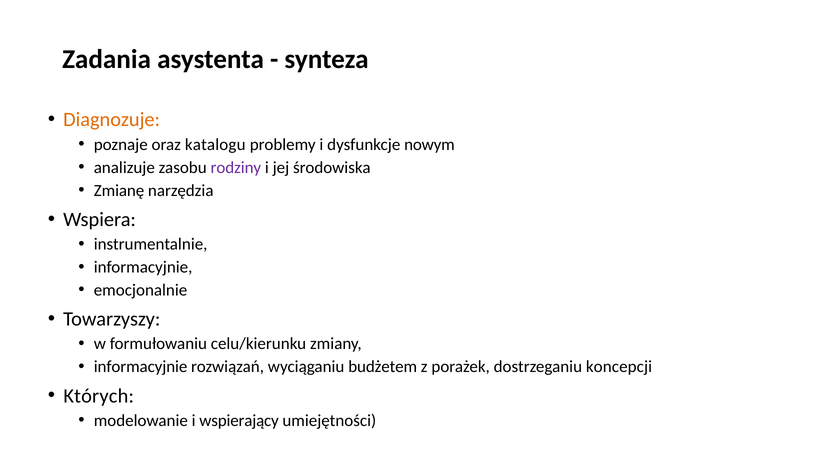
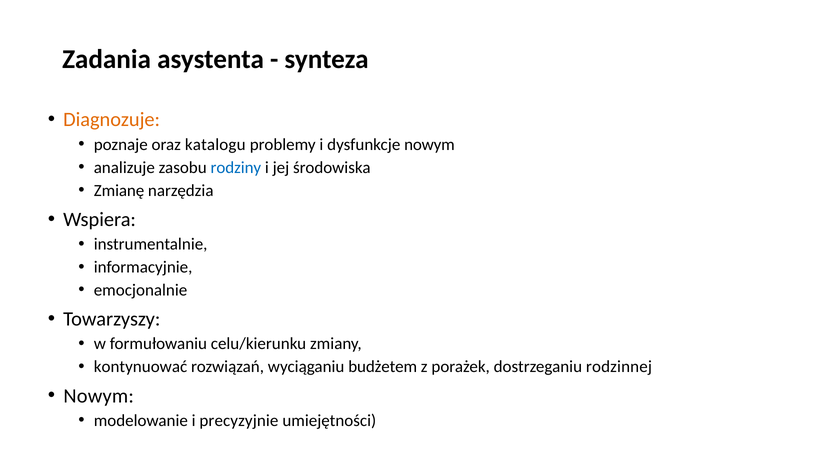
rodziny colour: purple -> blue
informacyjnie at (141, 367): informacyjnie -> kontynuować
koncepcji: koncepcji -> rodzinnej
Których at (99, 396): Których -> Nowym
wspierający: wspierający -> precyzyjnie
